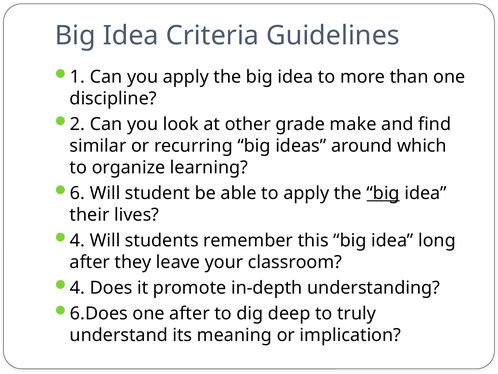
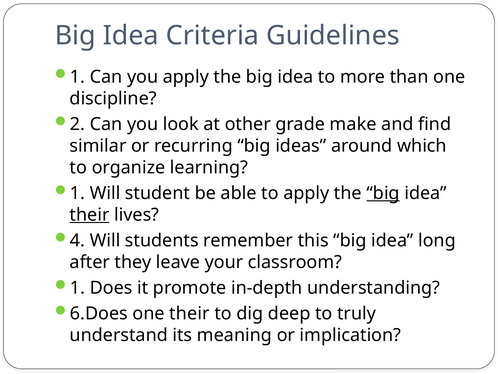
6 at (78, 193): 6 -> 1
their at (90, 215) underline: none -> present
4 at (78, 287): 4 -> 1
one after: after -> their
